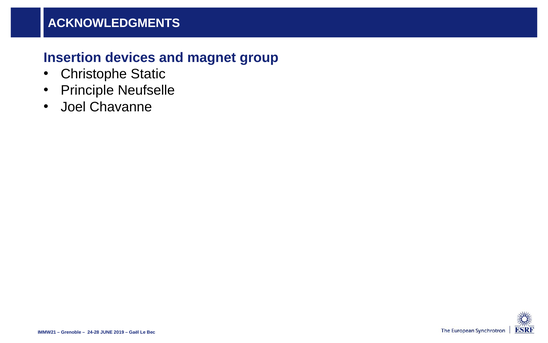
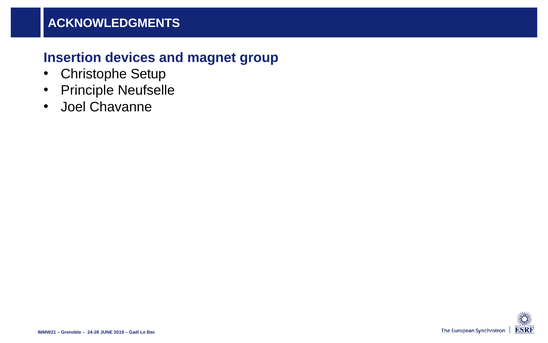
Static: Static -> Setup
